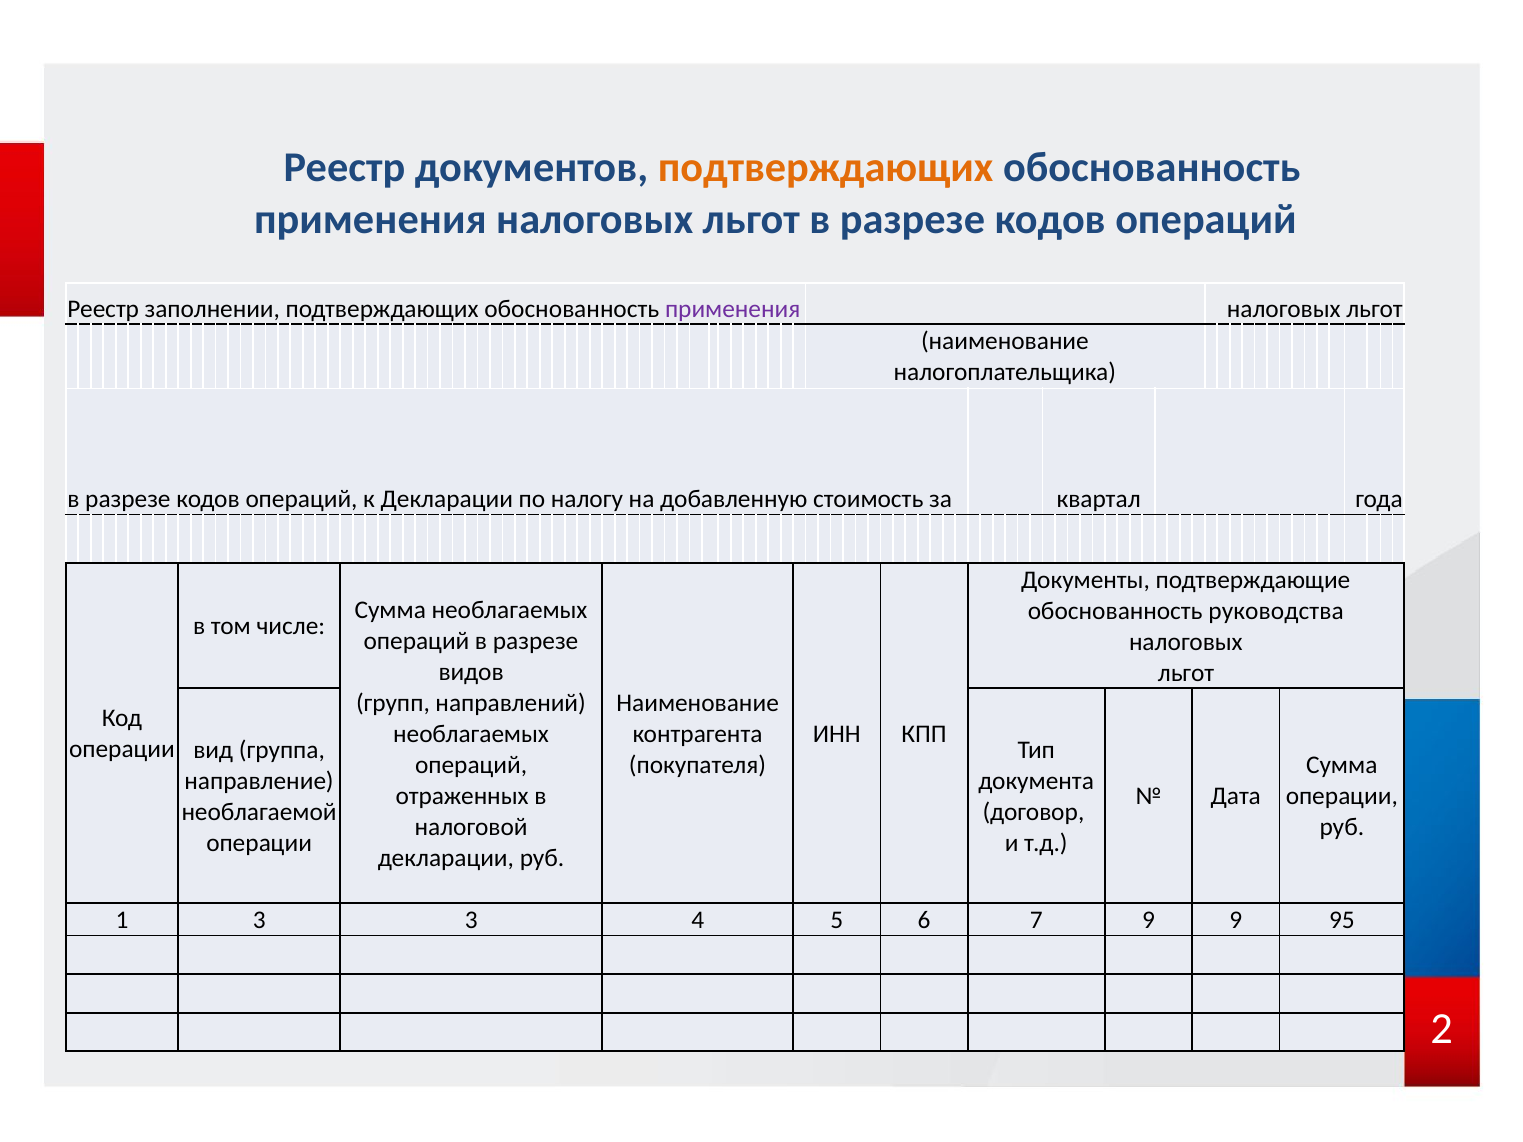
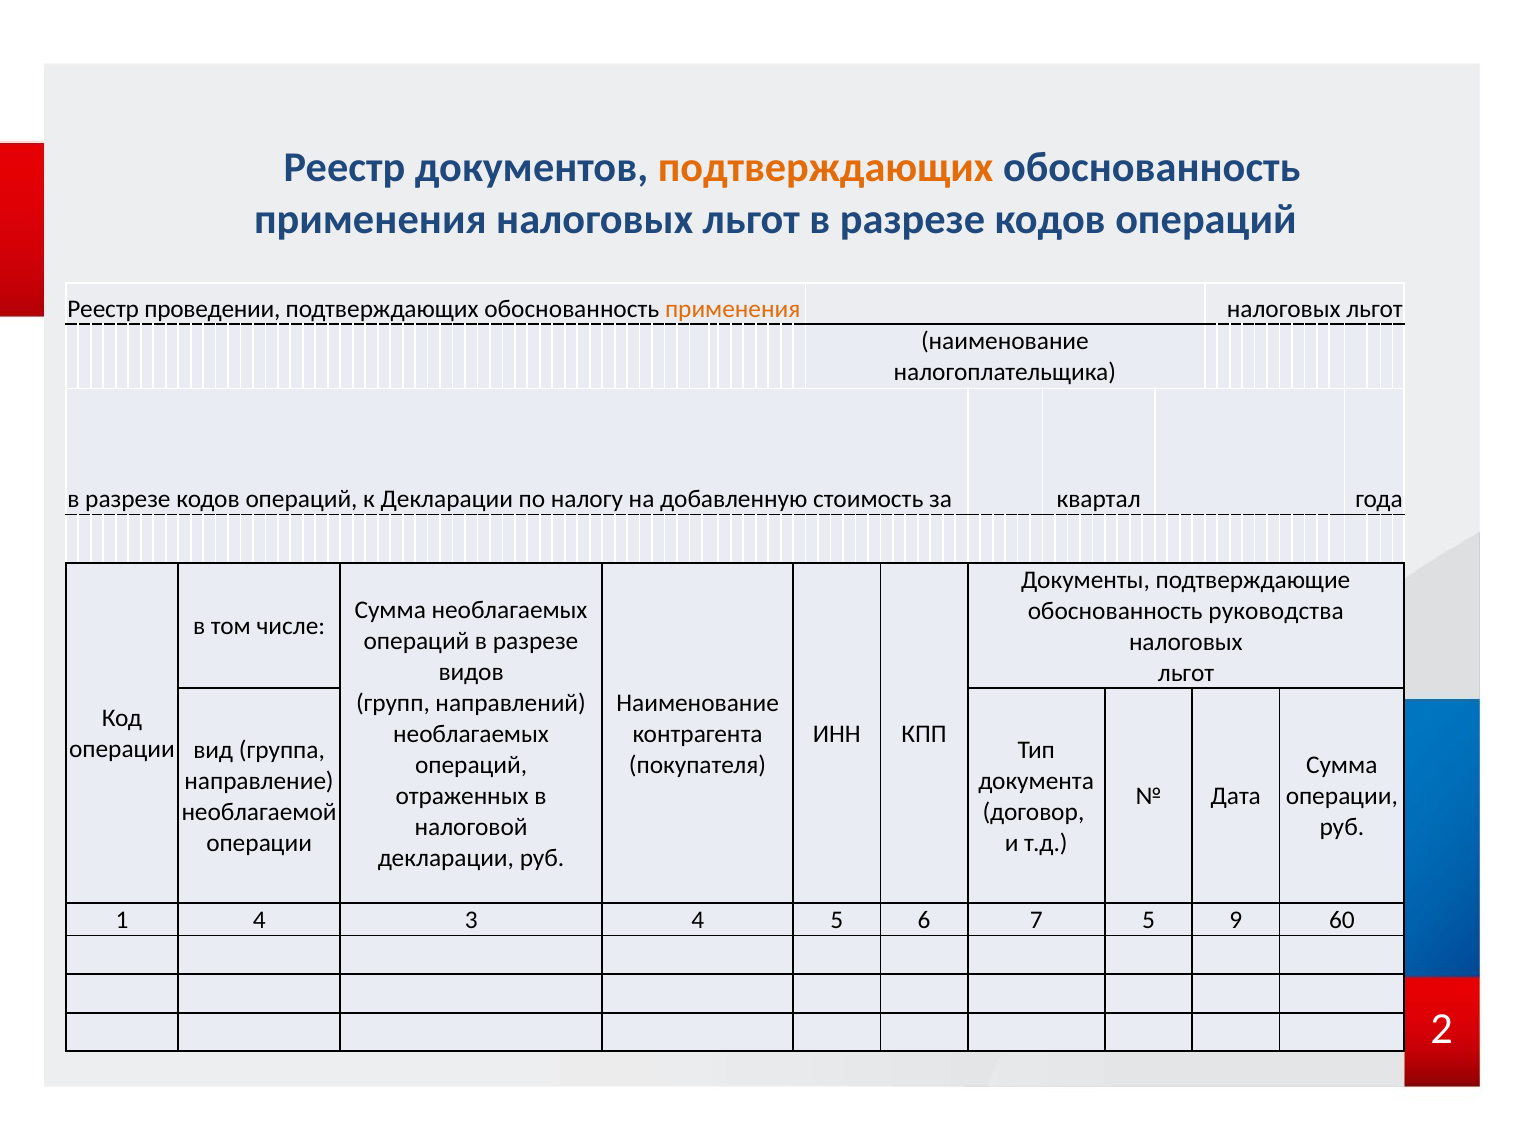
заполнении: заполнении -> проведении
применения at (733, 309) colour: purple -> orange
1 3: 3 -> 4
7 9: 9 -> 5
95: 95 -> 60
